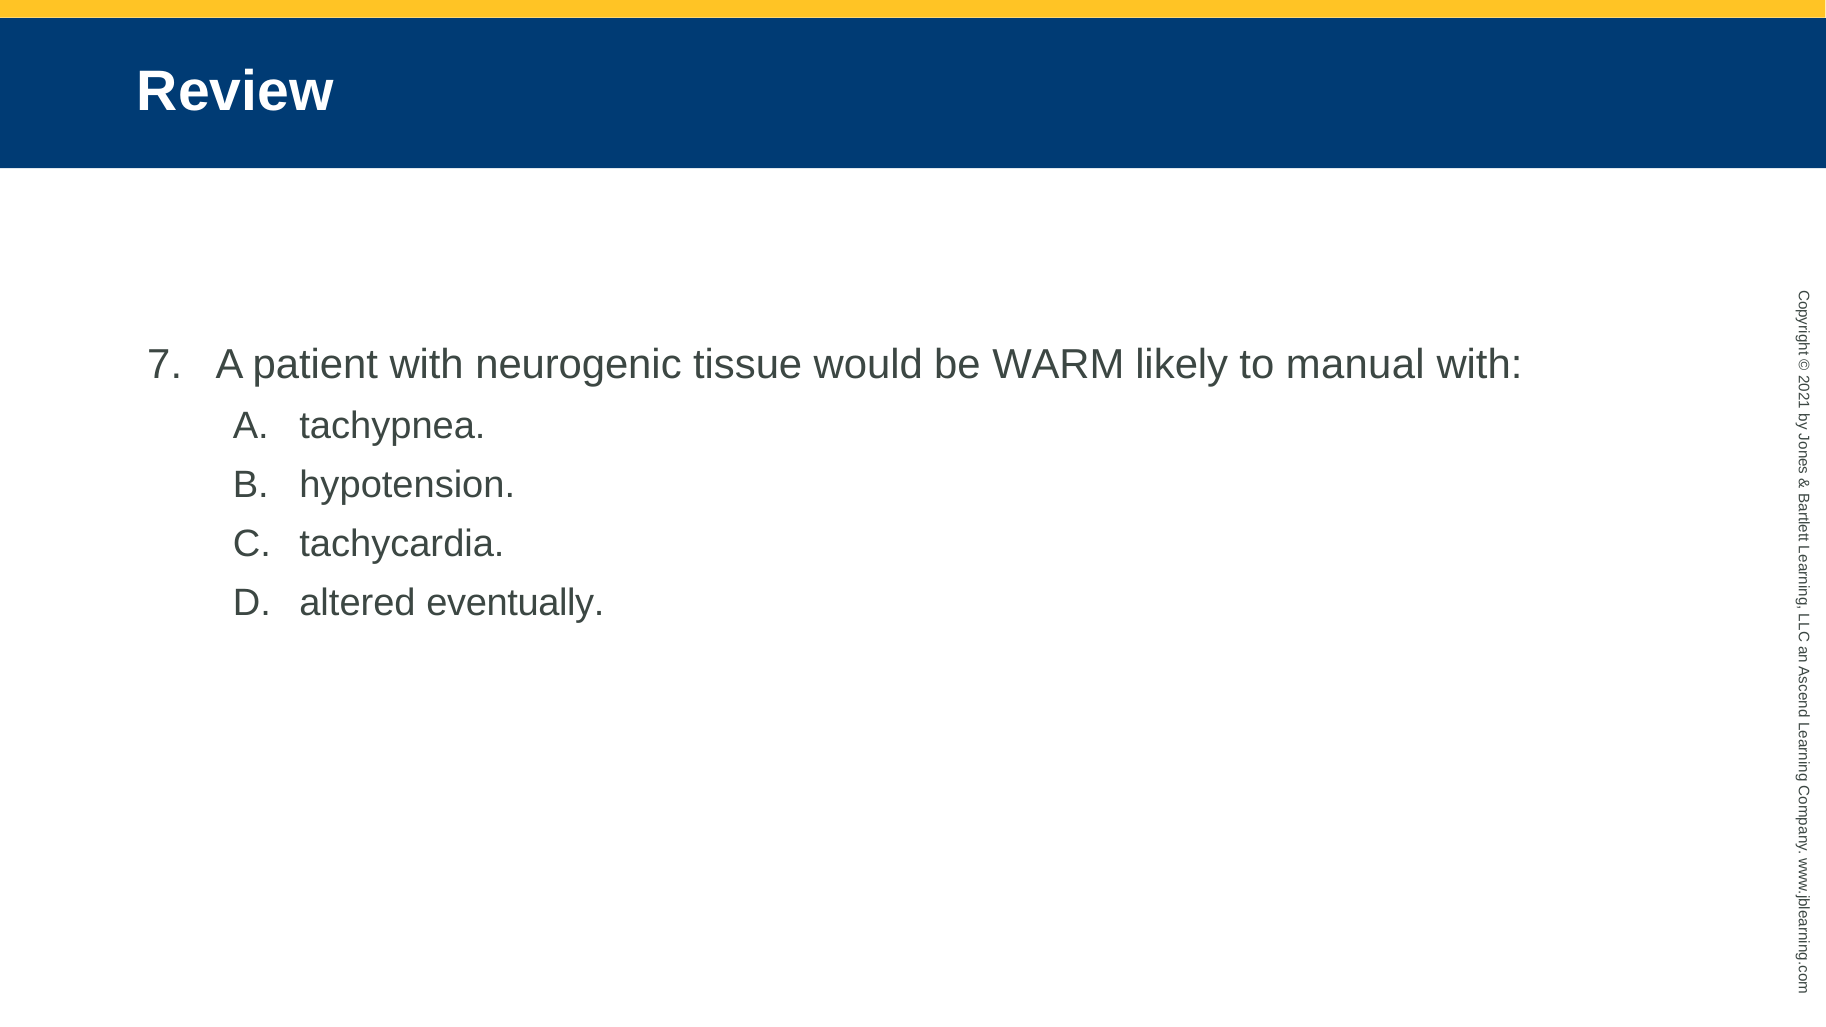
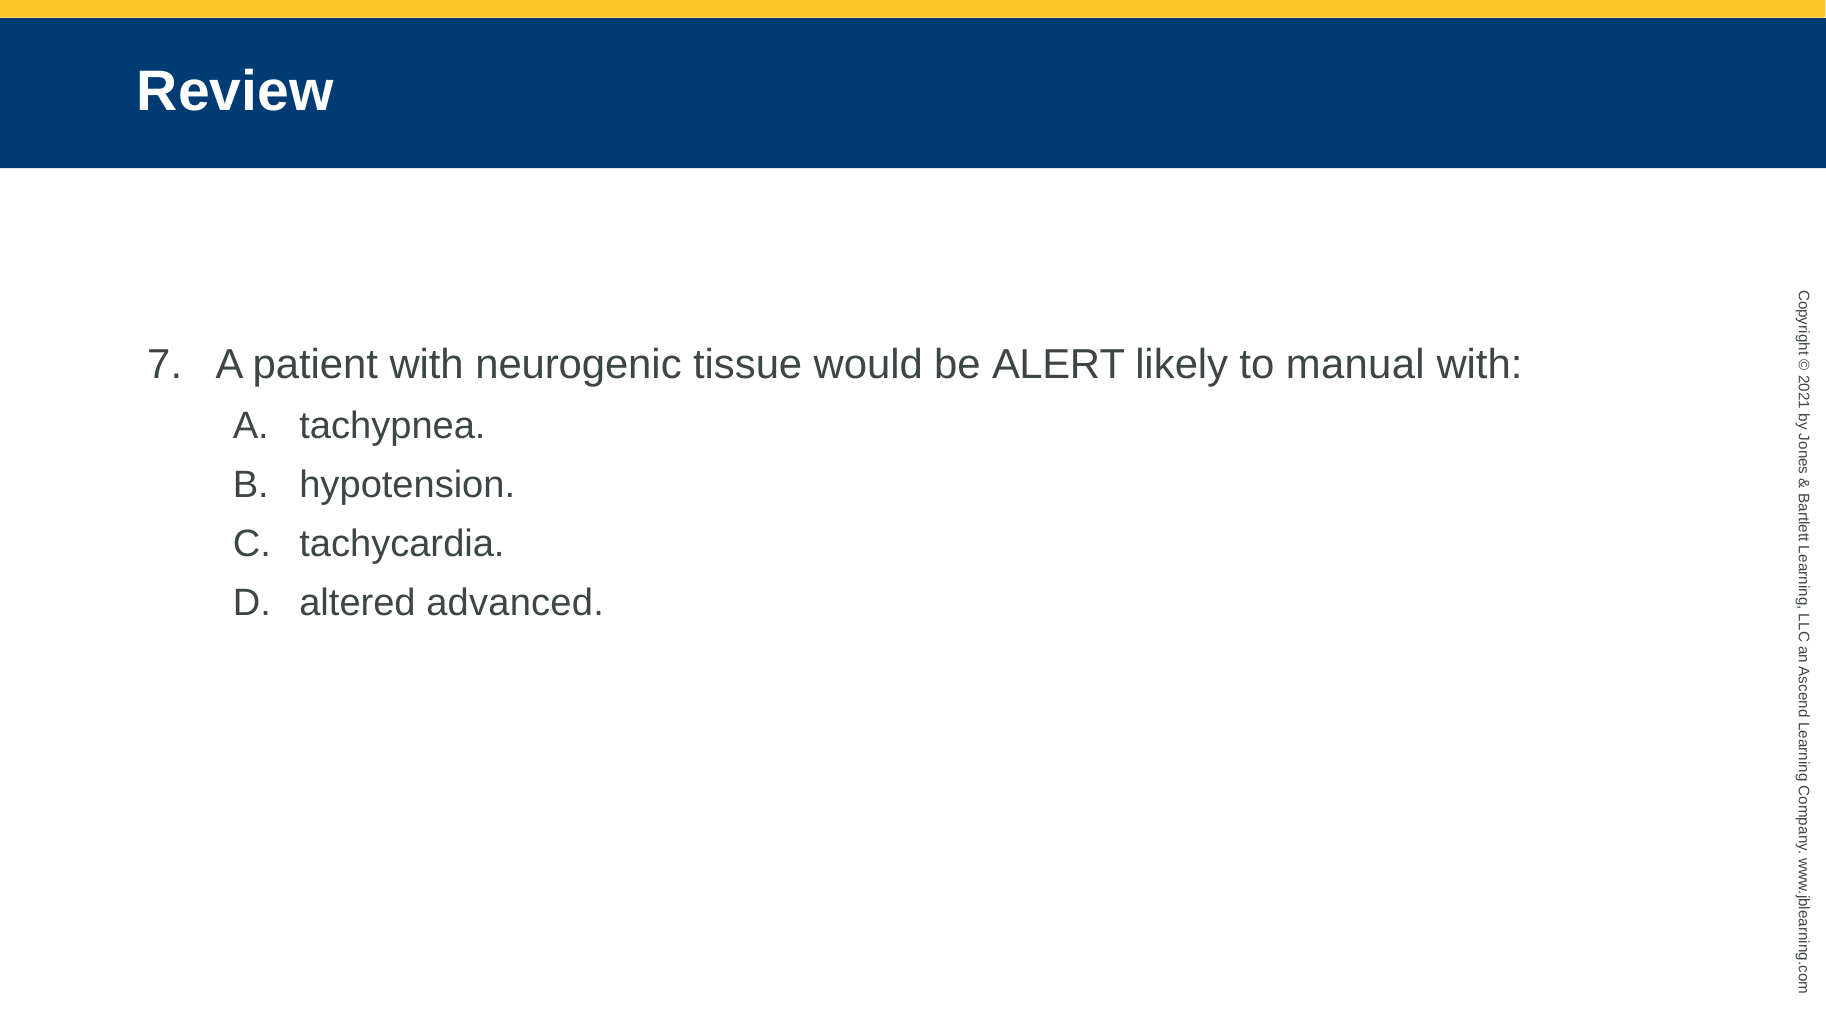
WARM: WARM -> ALERT
eventually: eventually -> advanced
